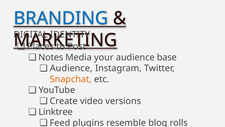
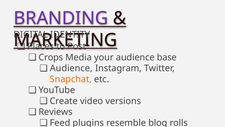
BRANDING colour: blue -> purple
Notes: Notes -> Crops
Linktree at (56, 112): Linktree -> Reviews
